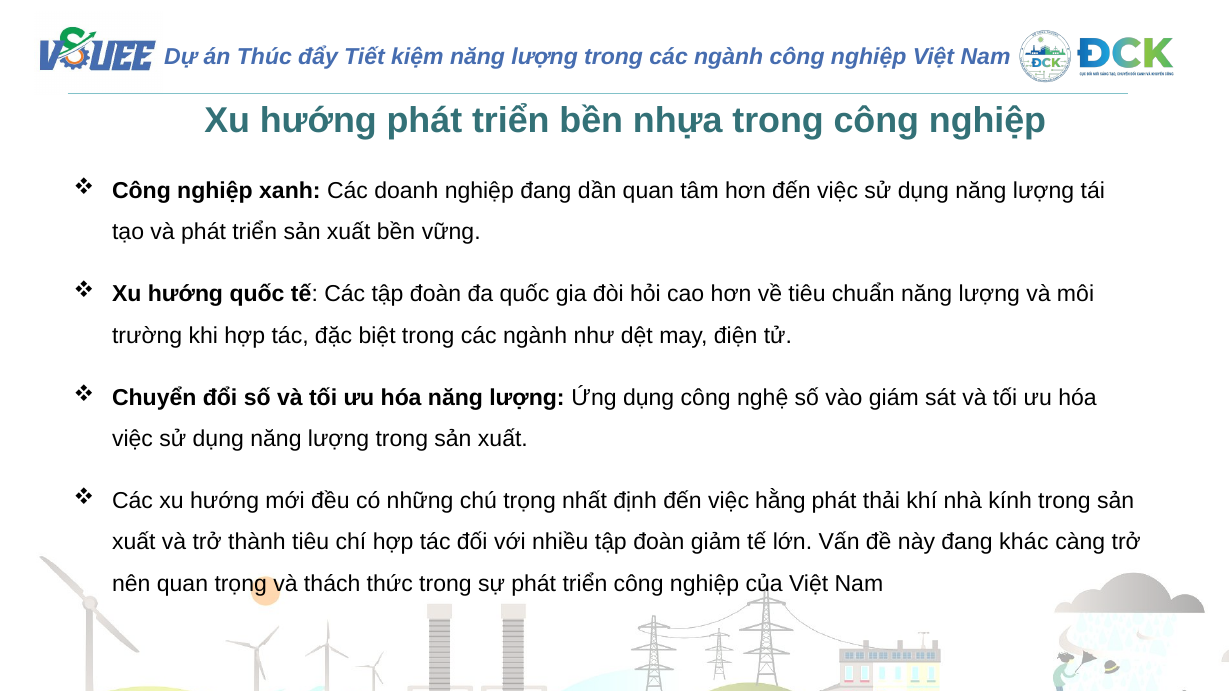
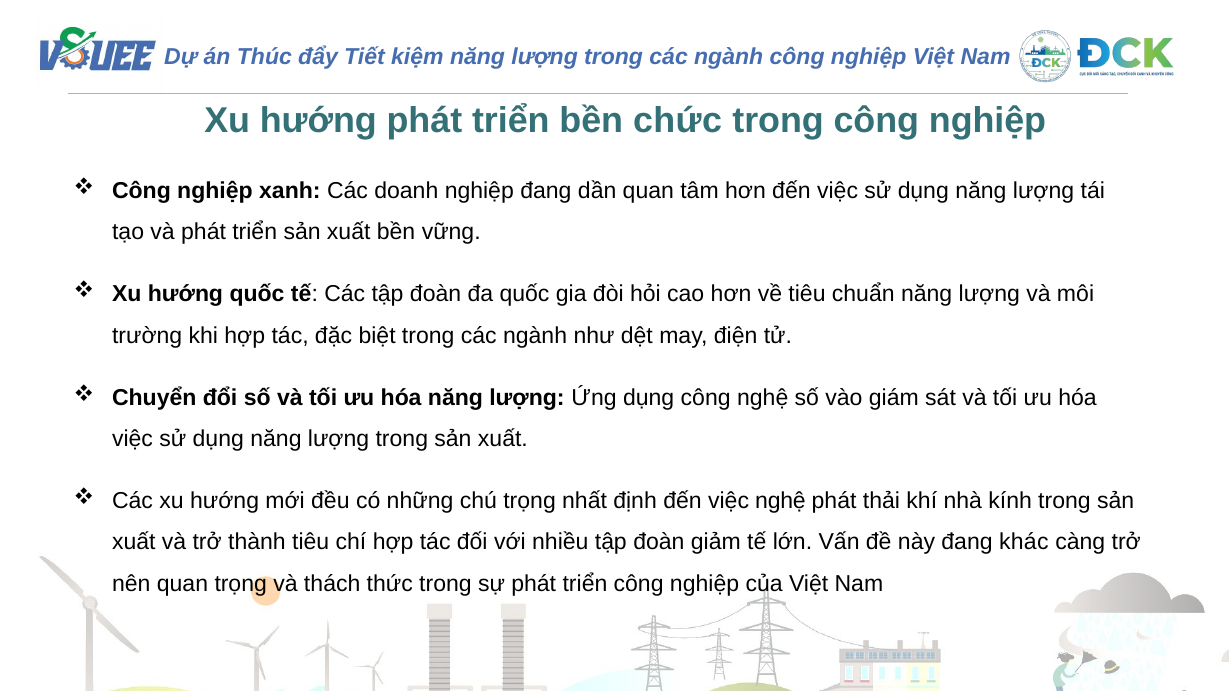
nhựa: nhựa -> chức
việc hằng: hằng -> nghệ
